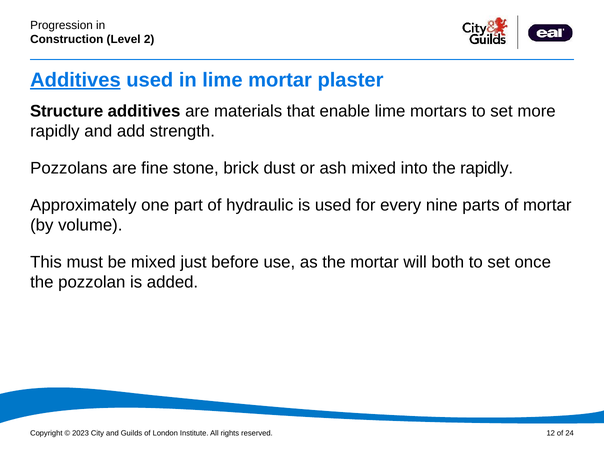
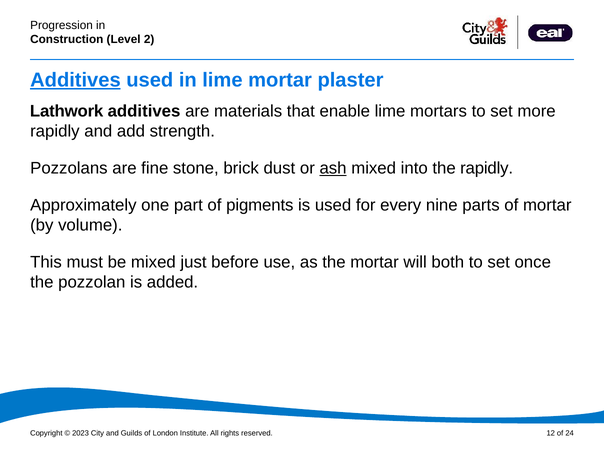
Structure: Structure -> Lathwork
ash underline: none -> present
hydraulic: hydraulic -> pigments
